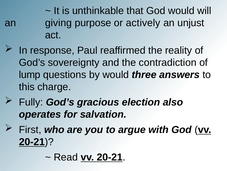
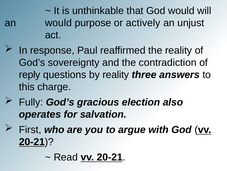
an giving: giving -> would
lump: lump -> reply
by would: would -> reality
